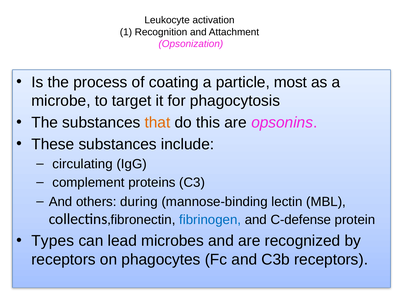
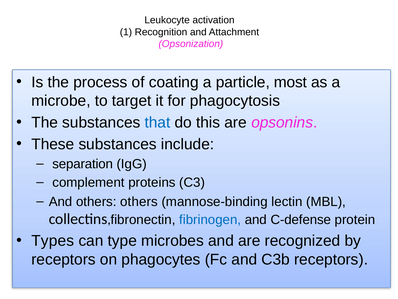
that colour: orange -> blue
circulating: circulating -> separation
others during: during -> others
lead: lead -> type
